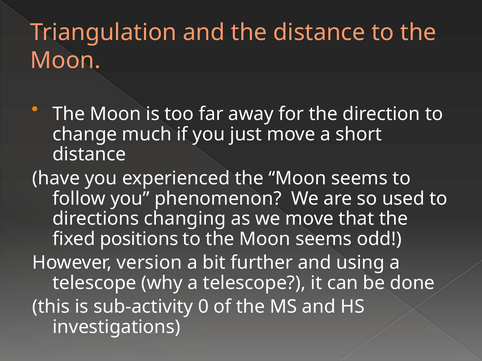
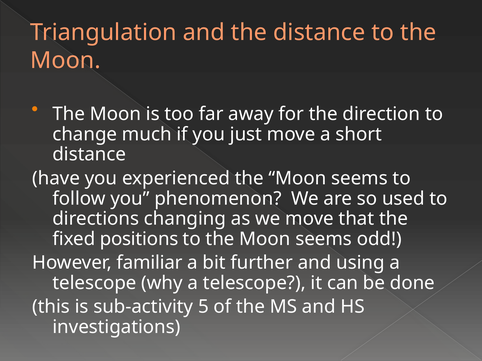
version: version -> familiar
0: 0 -> 5
